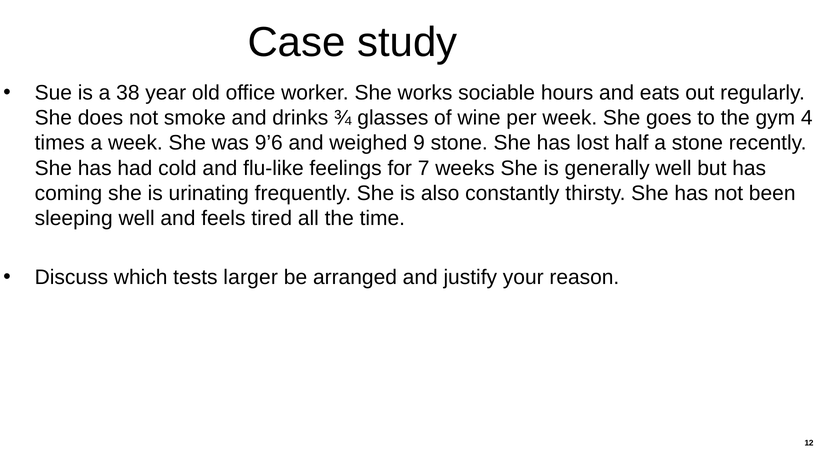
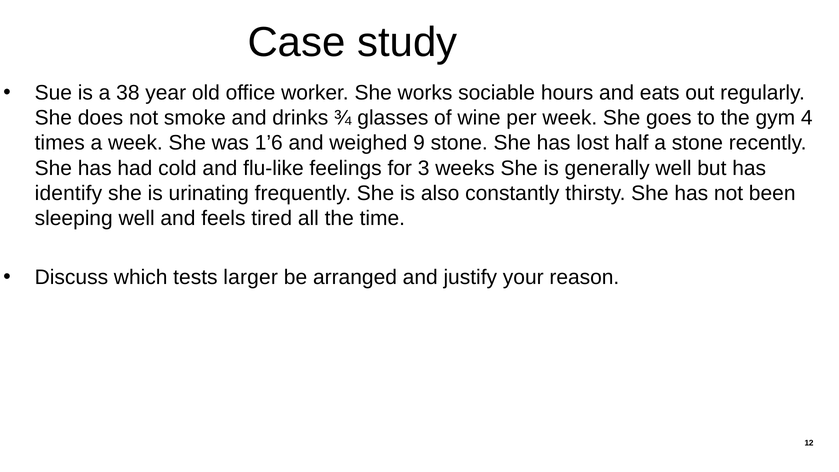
9’6: 9’6 -> 1’6
7: 7 -> 3
coming: coming -> identify
